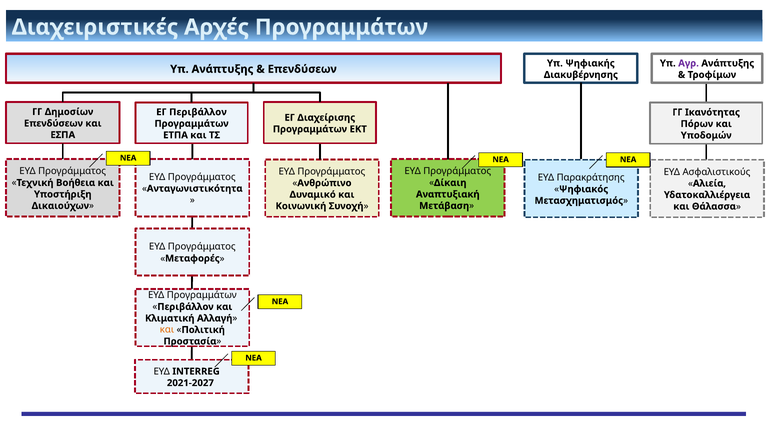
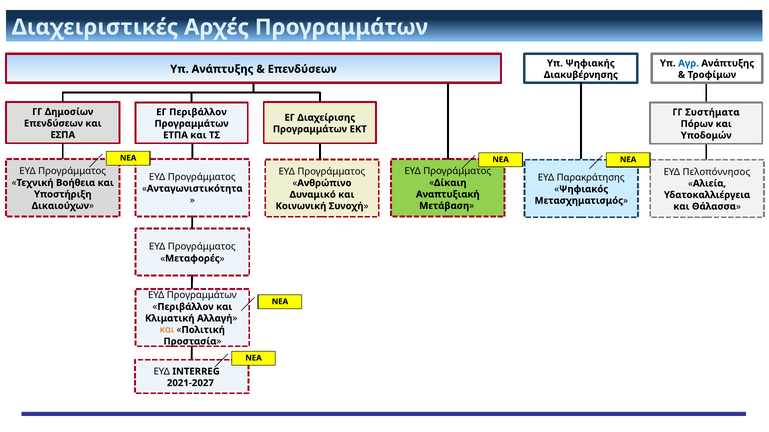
Αγρ colour: purple -> blue
Ικανότητας: Ικανότητας -> Συστήματα
Ασφαλιστικούς: Ασφαλιστικούς -> Πελοπόννησος
